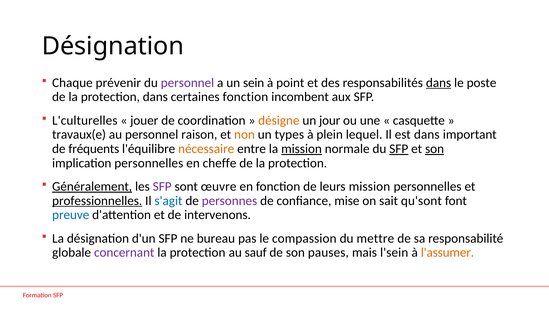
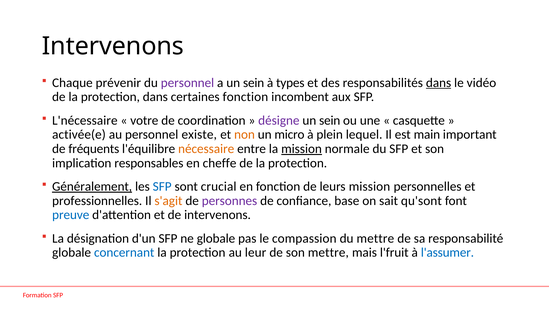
Désignation at (113, 46): Désignation -> Intervenons
point: point -> types
poste: poste -> vidéo
L'culturelles: L'culturelles -> L'nécessaire
jouer: jouer -> votre
désigne colour: orange -> purple
jour at (330, 120): jour -> sein
travaux(e: travaux(e -> activée(e
raison: raison -> existe
types: types -> micro
est dans: dans -> main
SFP at (399, 149) underline: present -> none
son at (435, 149) underline: present -> none
implication personnelles: personnelles -> responsables
SFP at (162, 186) colour: purple -> blue
œuvre: œuvre -> crucial
professionnelles underline: present -> none
s'agit colour: blue -> orange
mise: mise -> base
ne bureau: bureau -> globale
concernant colour: purple -> blue
sauf: sauf -> leur
son pauses: pauses -> mettre
l'sein: l'sein -> l'fruit
l'assumer colour: orange -> blue
